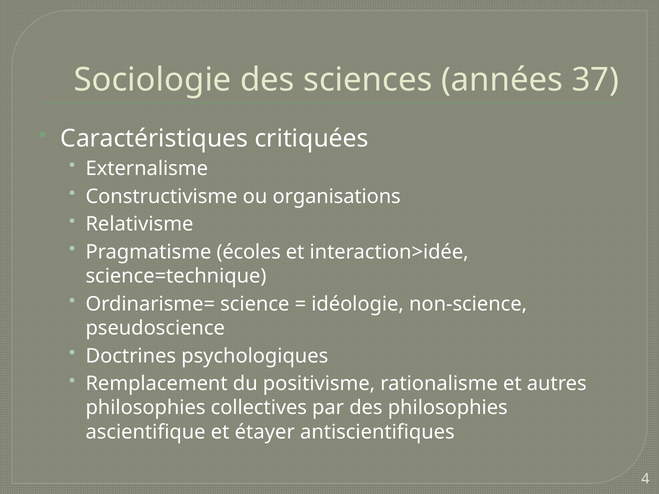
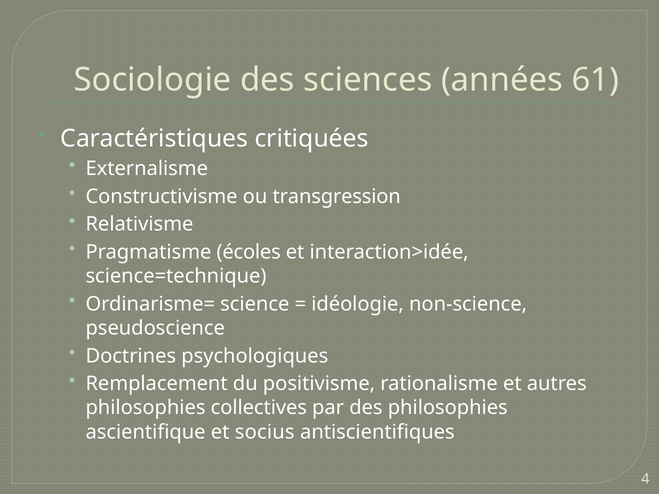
37: 37 -> 61
organisations: organisations -> transgression
étayer: étayer -> socius
